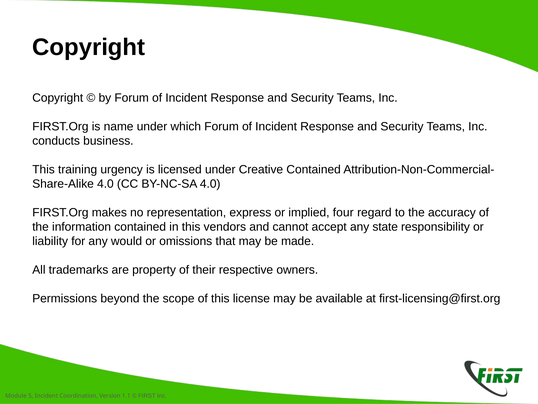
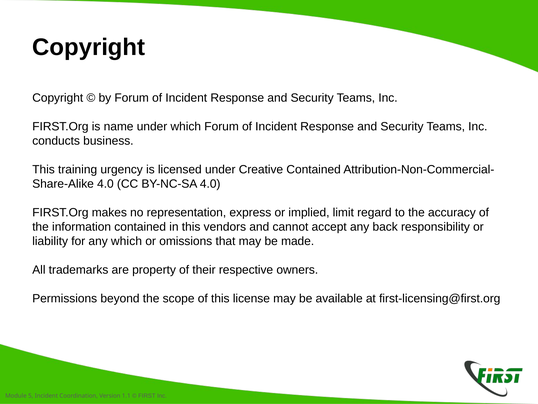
four: four -> limit
state: state -> back
any would: would -> which
